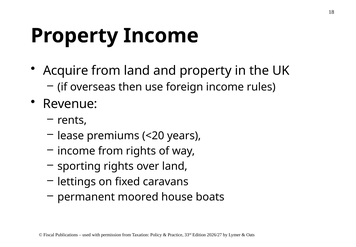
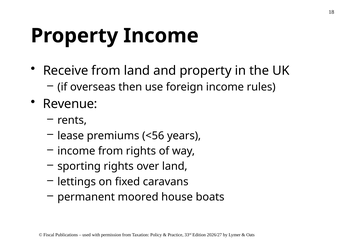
Acquire: Acquire -> Receive
<20: <20 -> <56
